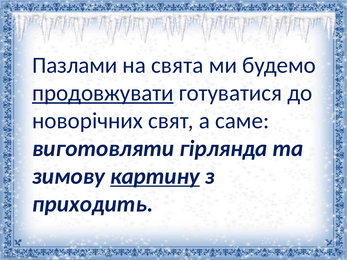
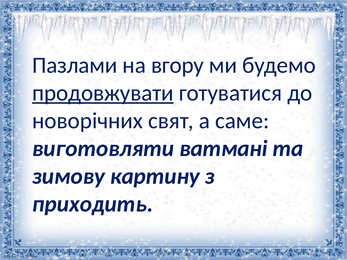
свята: свята -> вгору
гірлянда: гірлянда -> ватмані
картину underline: present -> none
